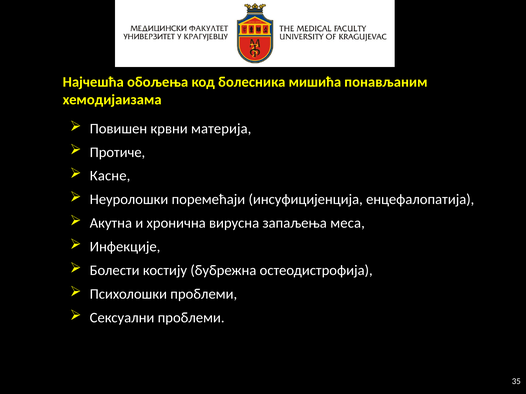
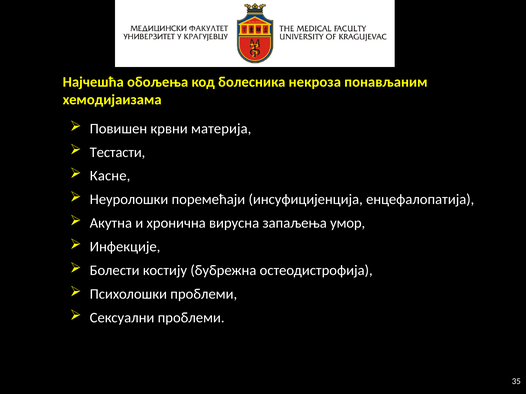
мишића: мишића -> некроза
Протиче: Протиче -> Тестасти
меса: меса -> умор
